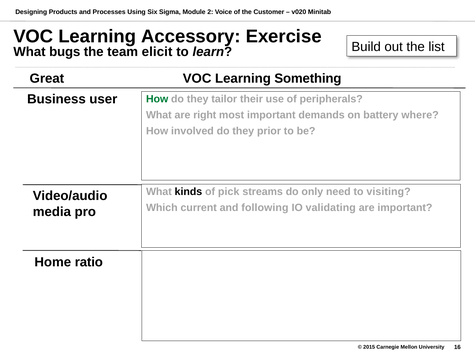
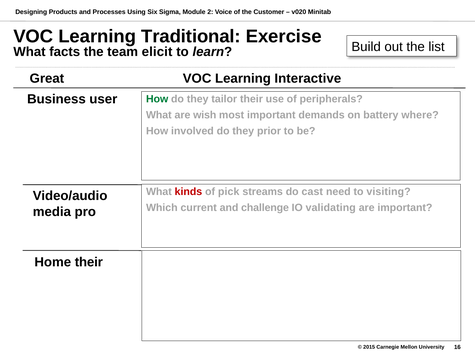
Accessory: Accessory -> Traditional
bugs: bugs -> facts
Something: Something -> Interactive
right: right -> wish
kinds colour: black -> red
only: only -> cast
following: following -> challenge
Home ratio: ratio -> their
